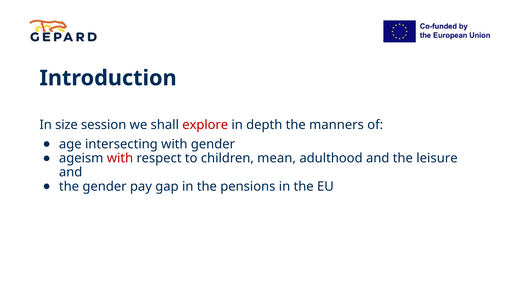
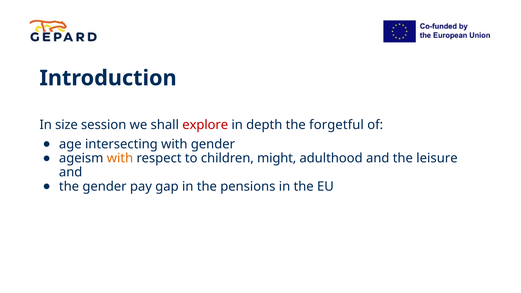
manners: manners -> forgetful
with at (120, 158) colour: red -> orange
mean: mean -> might
